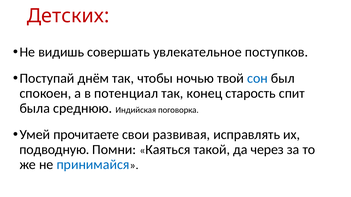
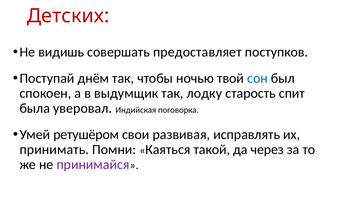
увлекательное: увлекательное -> предоставляет
потенциал: потенциал -> выдумщик
конец: конец -> лодку
среднюю: среднюю -> уверовал
прочитаете: прочитаете -> ретушёром
подводную: подводную -> принимать
принимайся colour: blue -> purple
